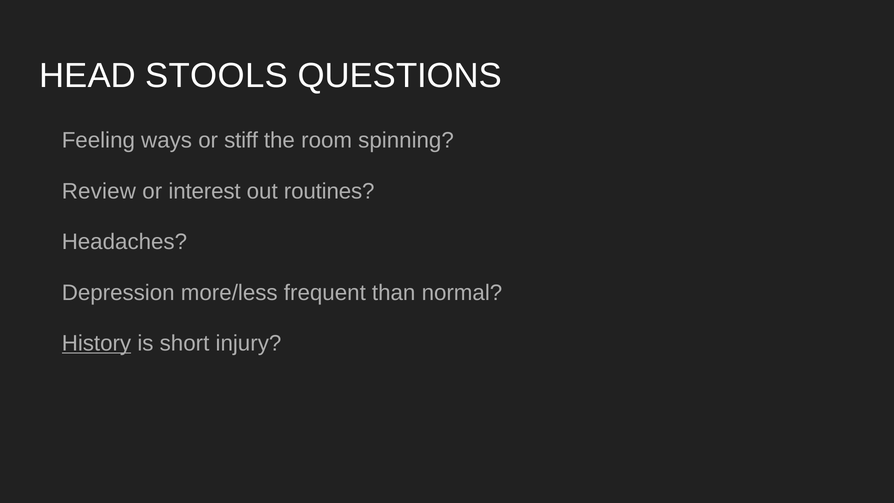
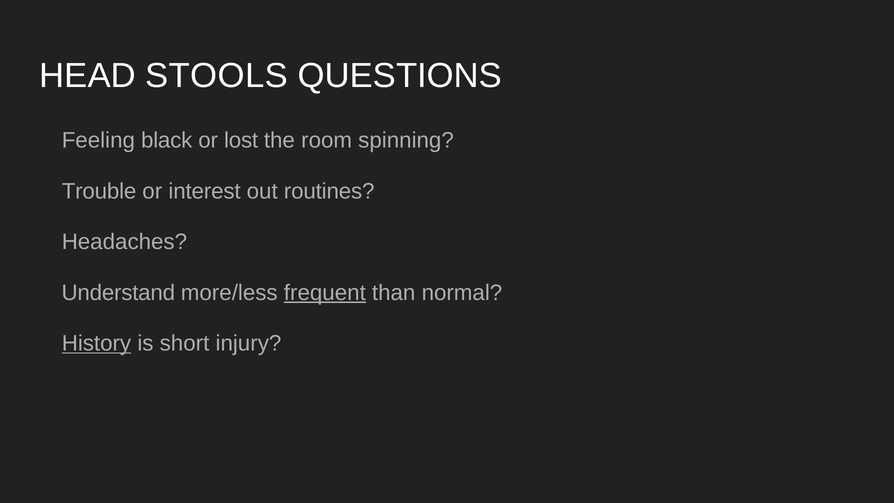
ways: ways -> black
stiff: stiff -> lost
Review: Review -> Trouble
Depression: Depression -> Understand
frequent underline: none -> present
